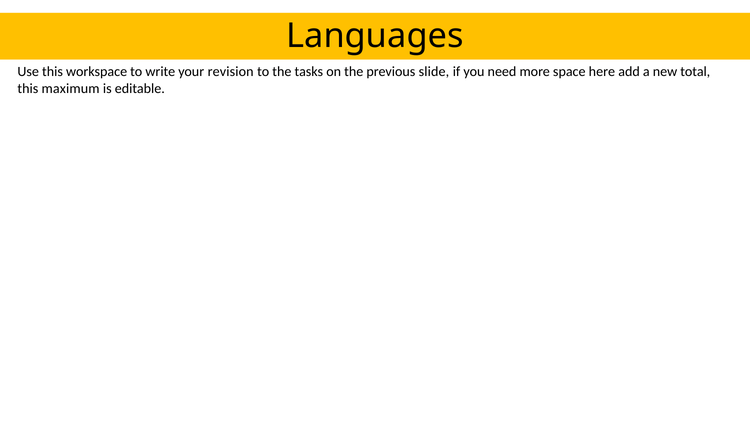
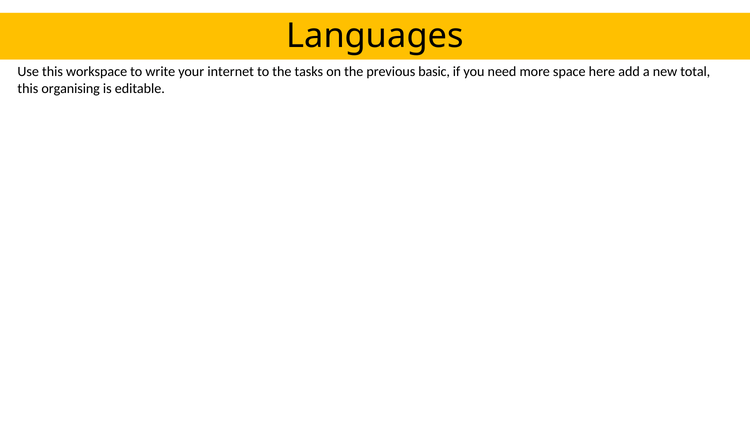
revision: revision -> internet
slide: slide -> basic
maximum: maximum -> organising
